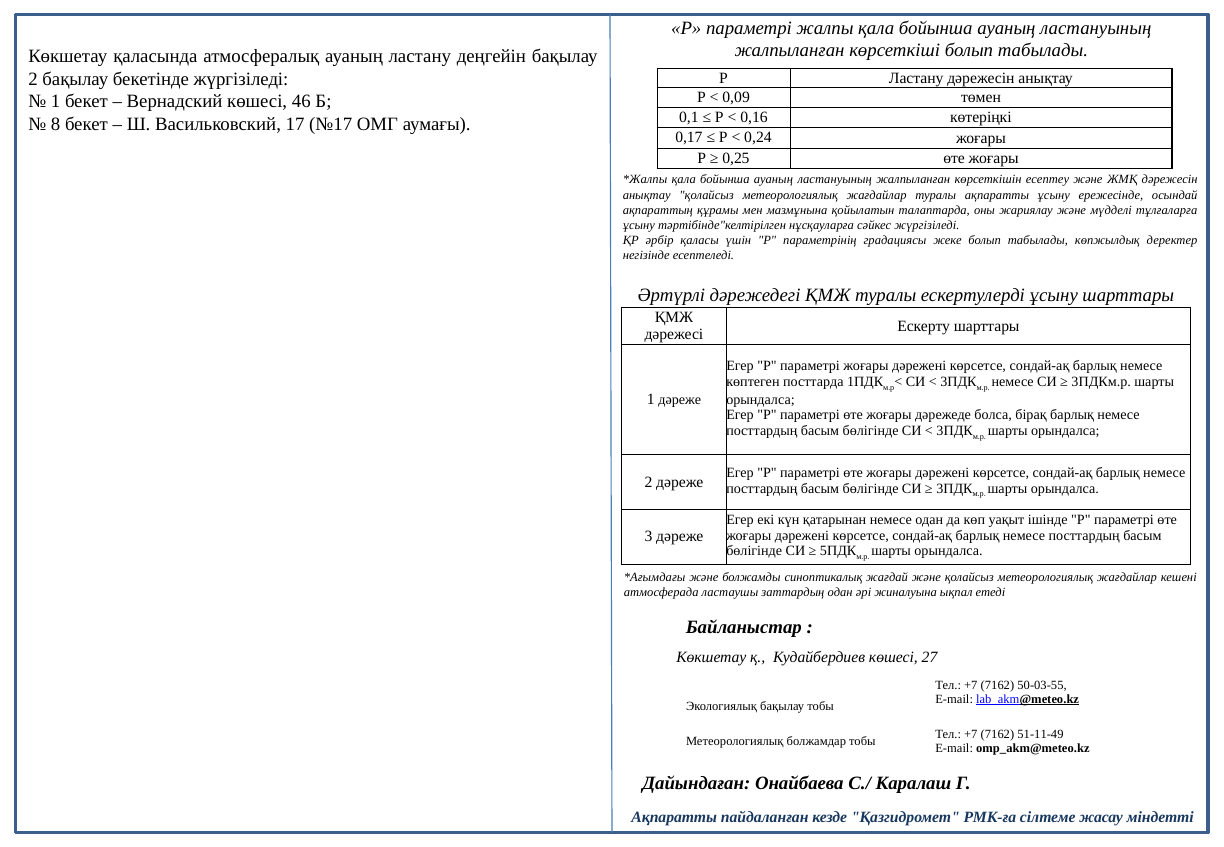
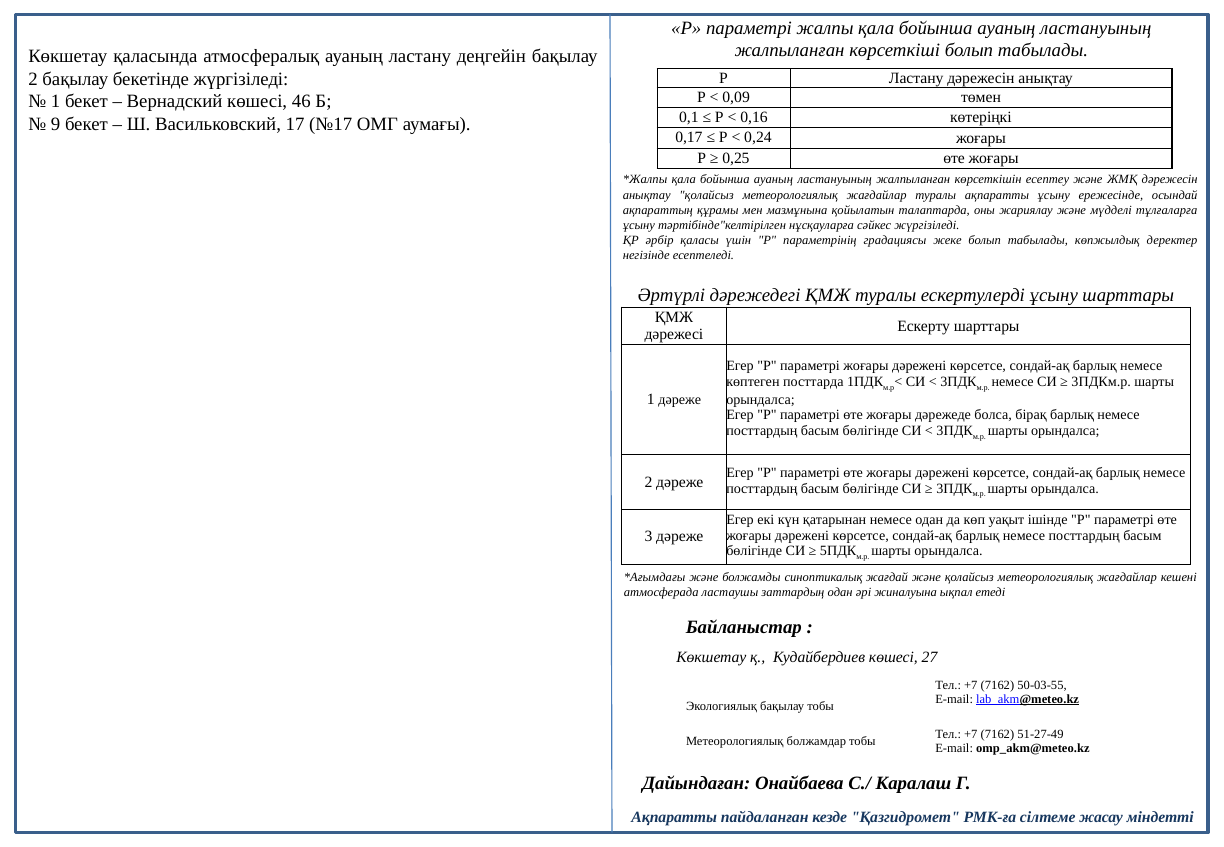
8: 8 -> 9
51-11-49: 51-11-49 -> 51-27-49
